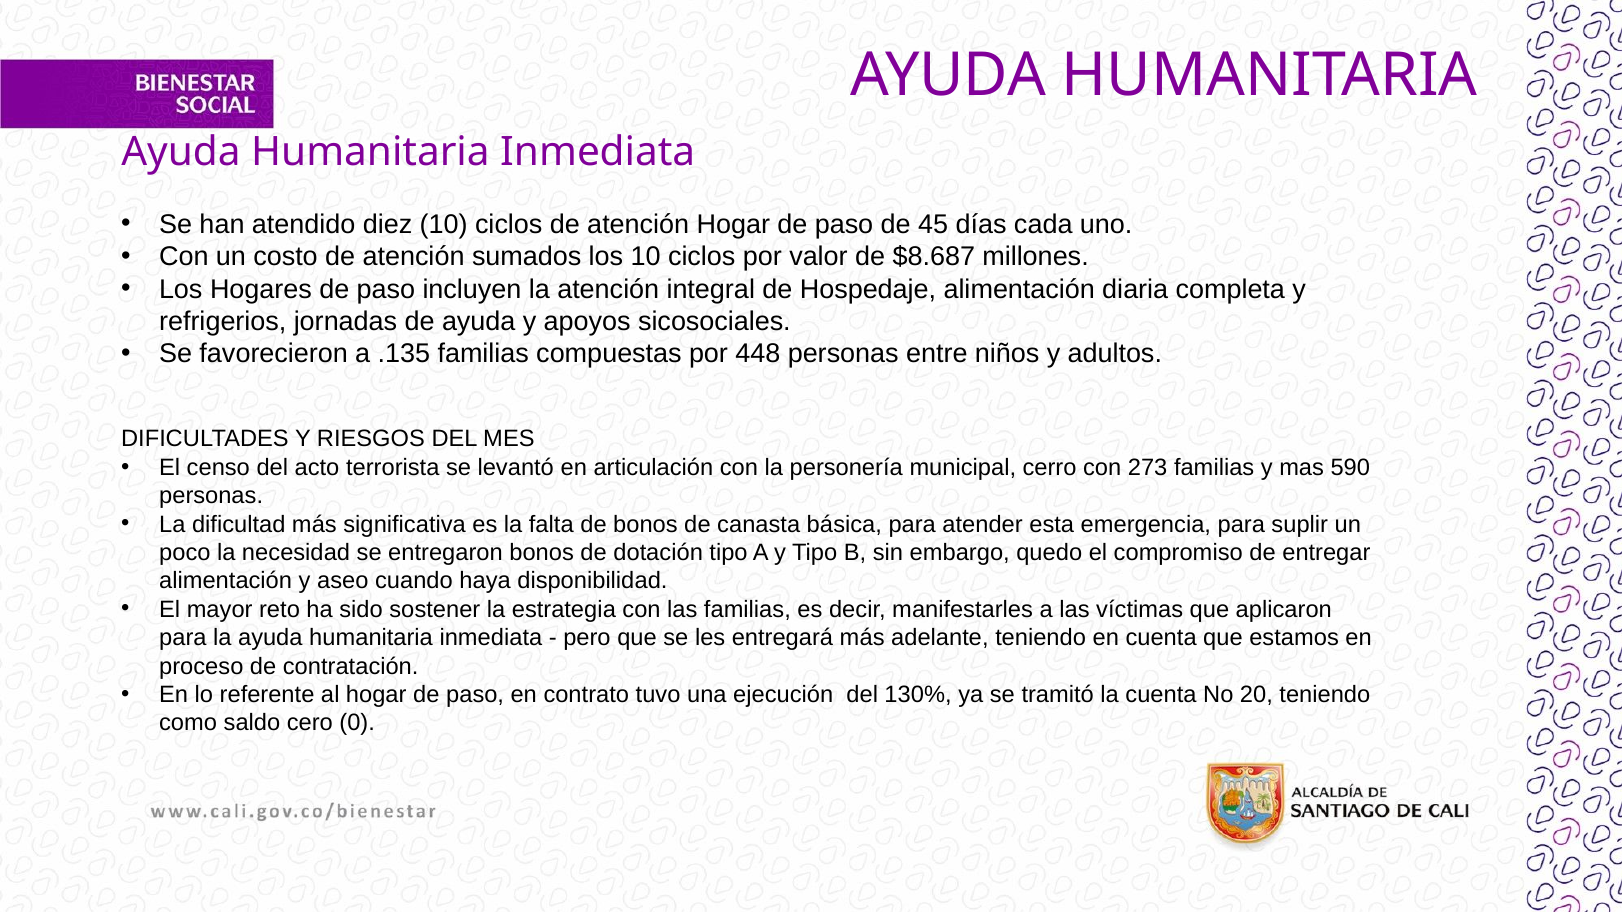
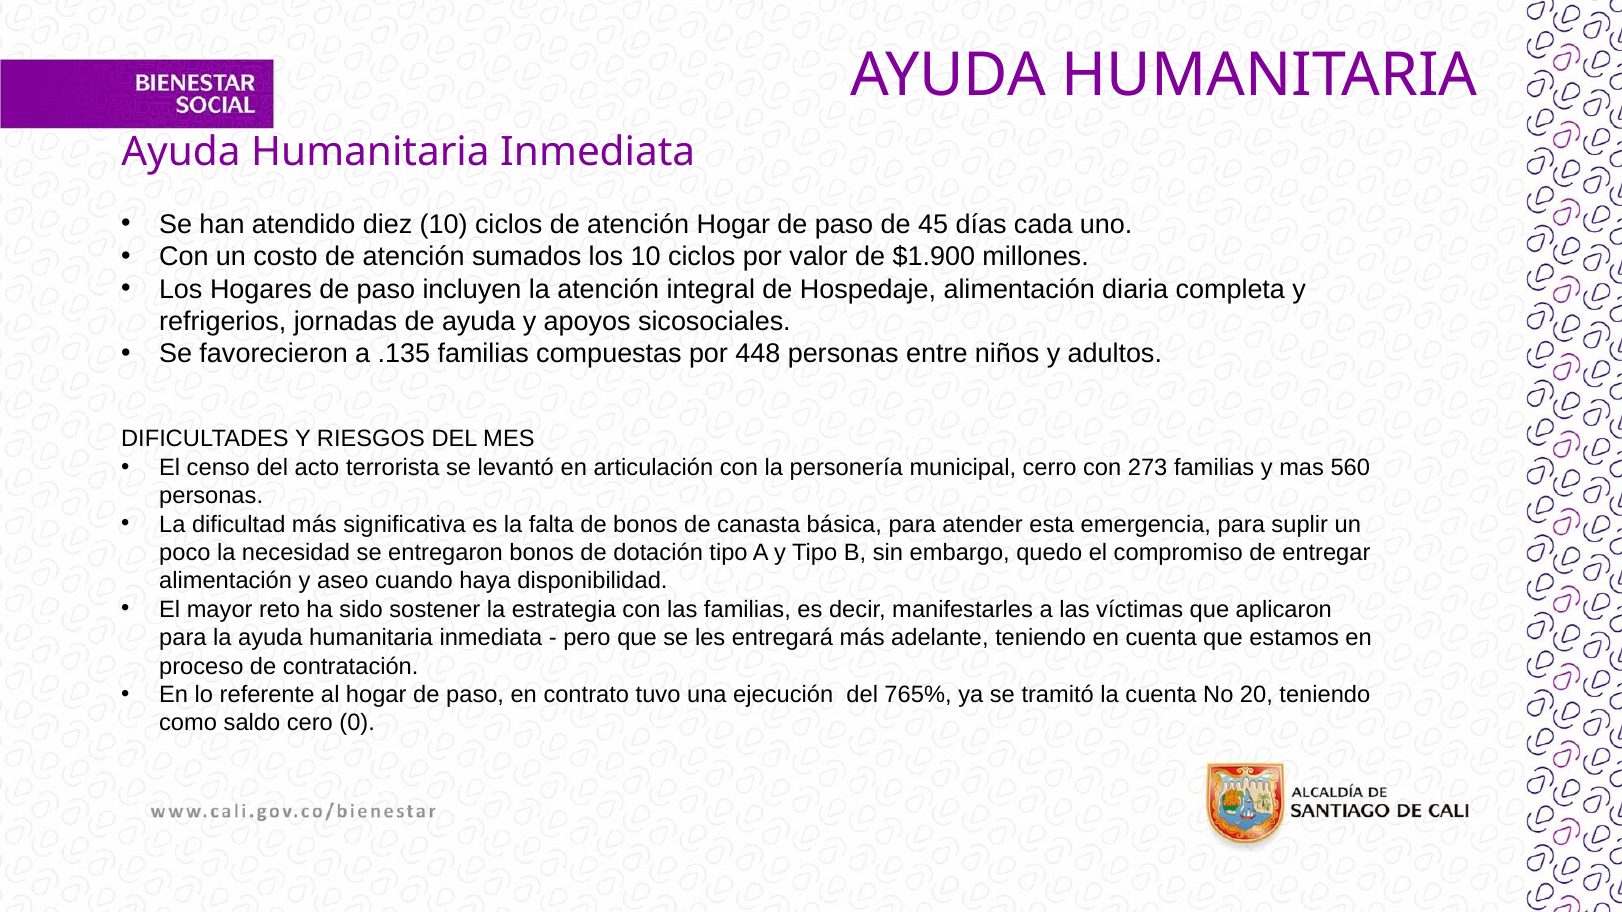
$8.687: $8.687 -> $1.900
590: 590 -> 560
130%: 130% -> 765%
